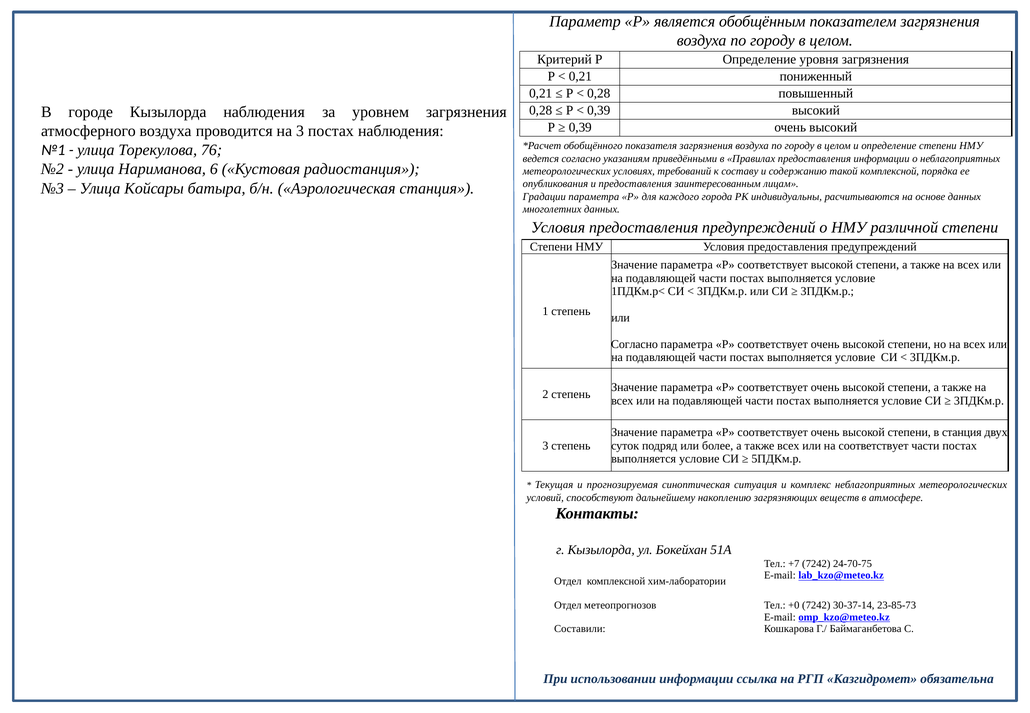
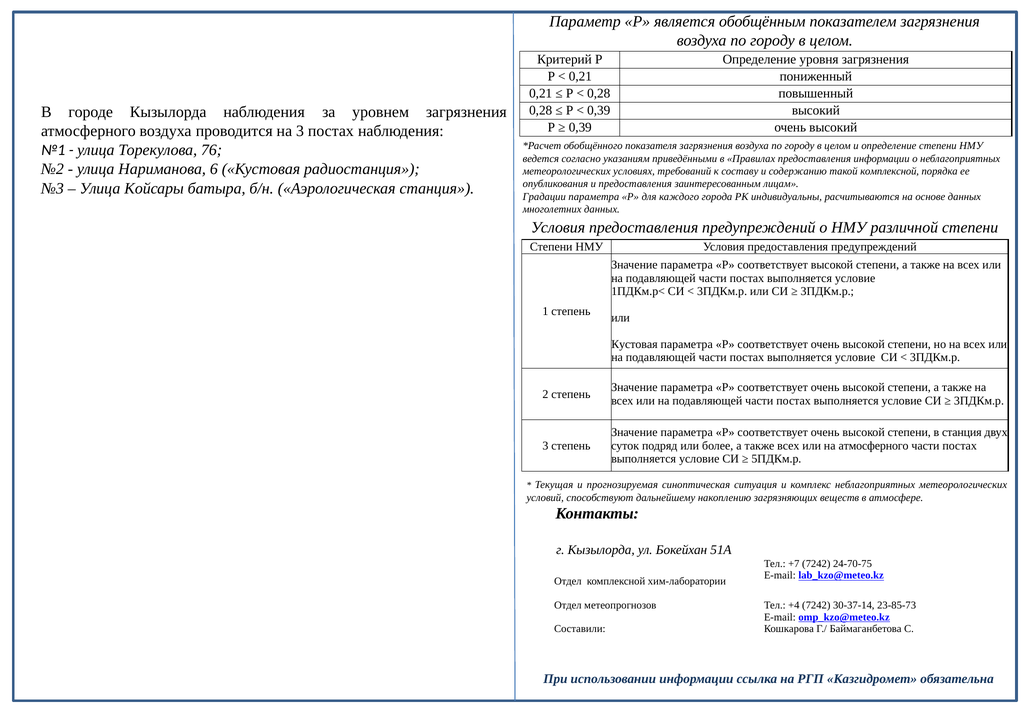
Согласно at (634, 344): Согласно -> Кустовая
на соответствует: соответствует -> атмосферного
+0: +0 -> +4
